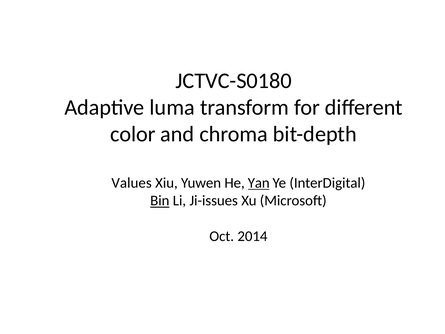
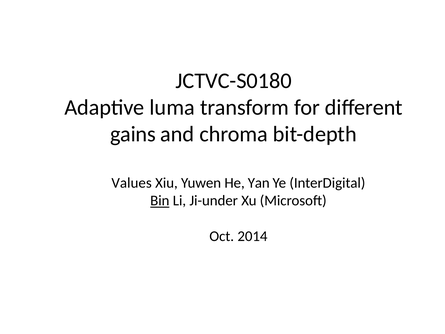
color: color -> gains
Yan underline: present -> none
Ji-issues: Ji-issues -> Ji-under
